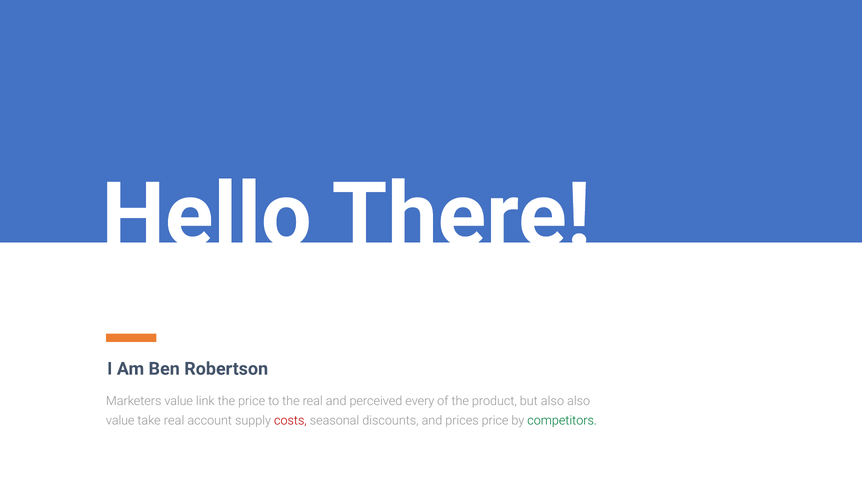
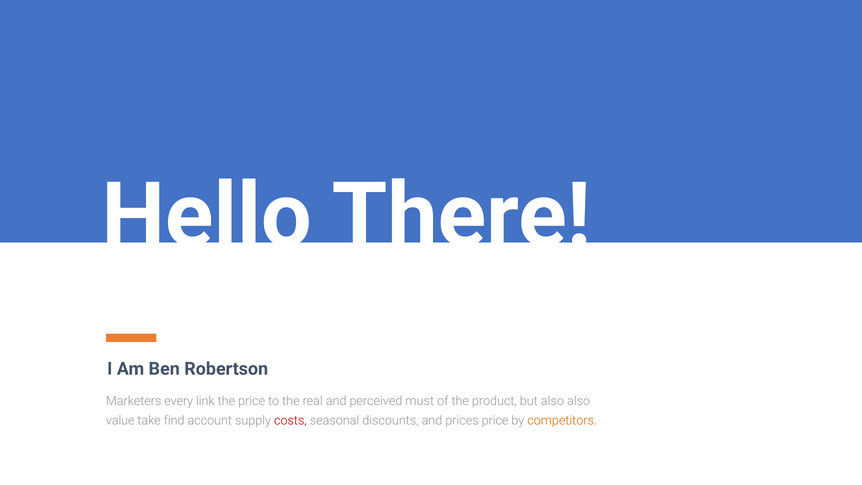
Marketers value: value -> every
every: every -> must
take real: real -> find
competitors colour: green -> orange
